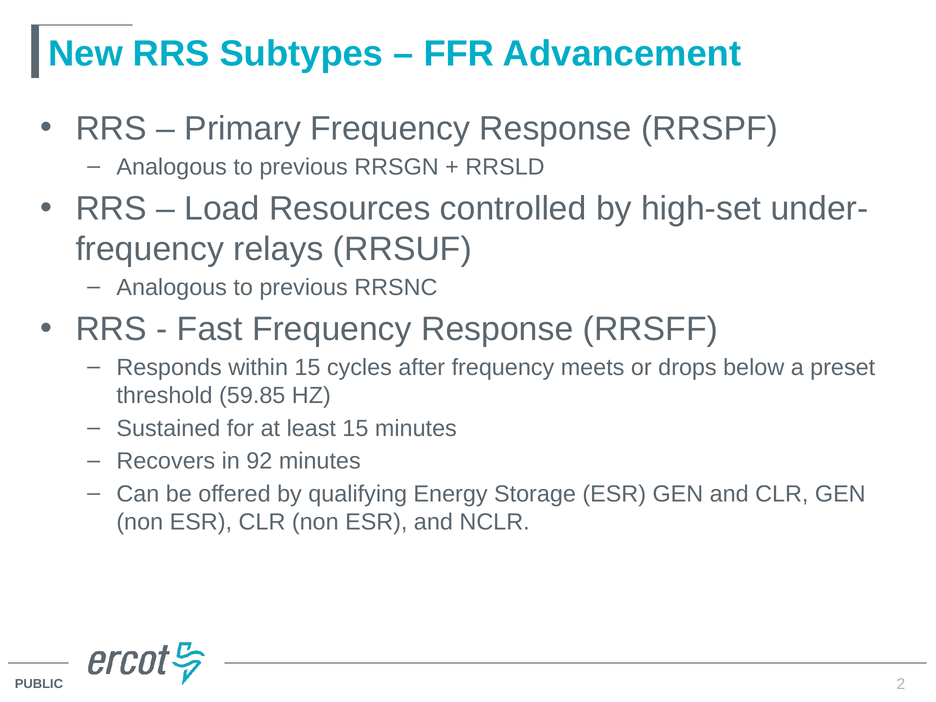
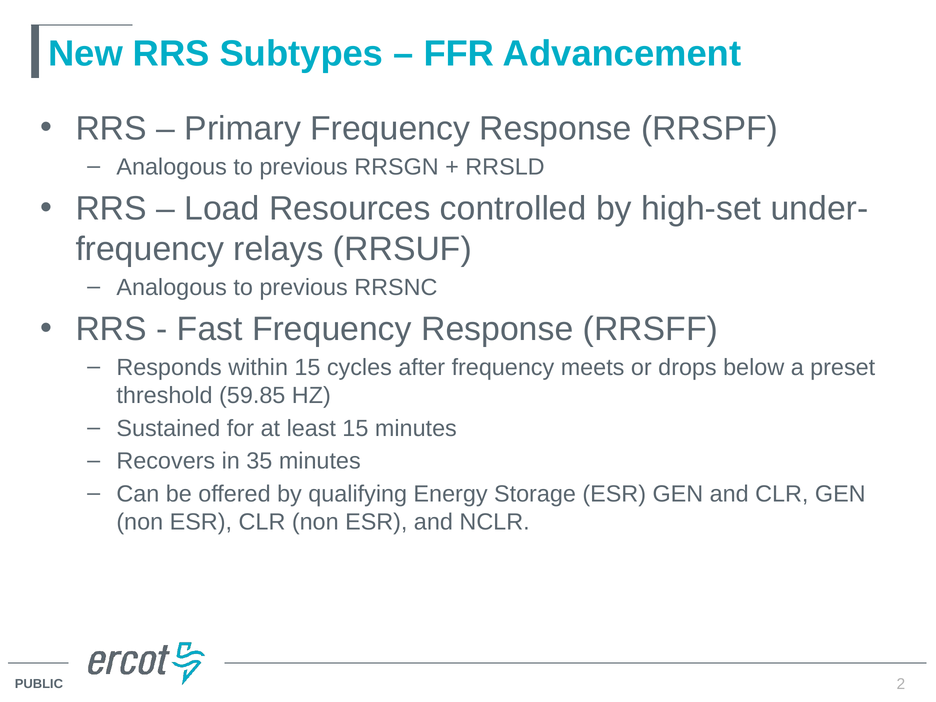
92: 92 -> 35
